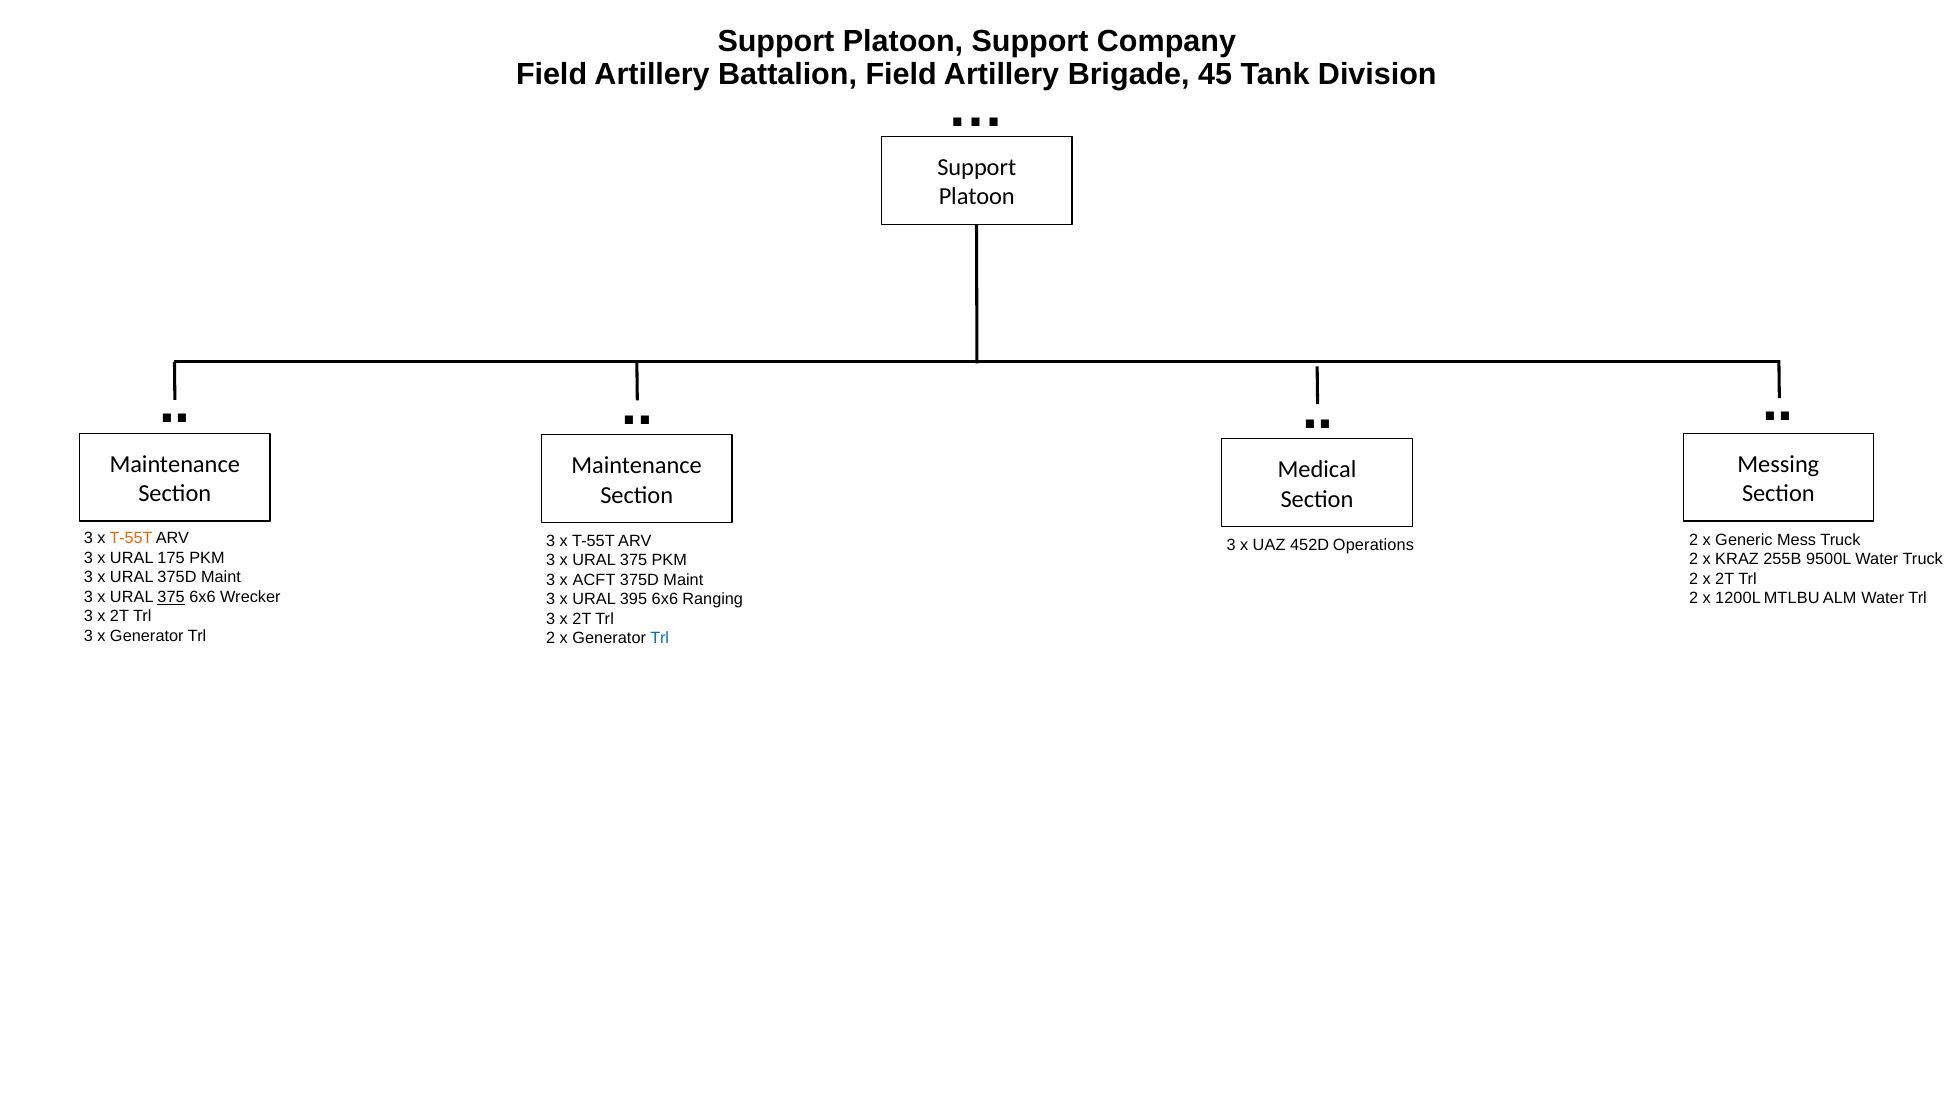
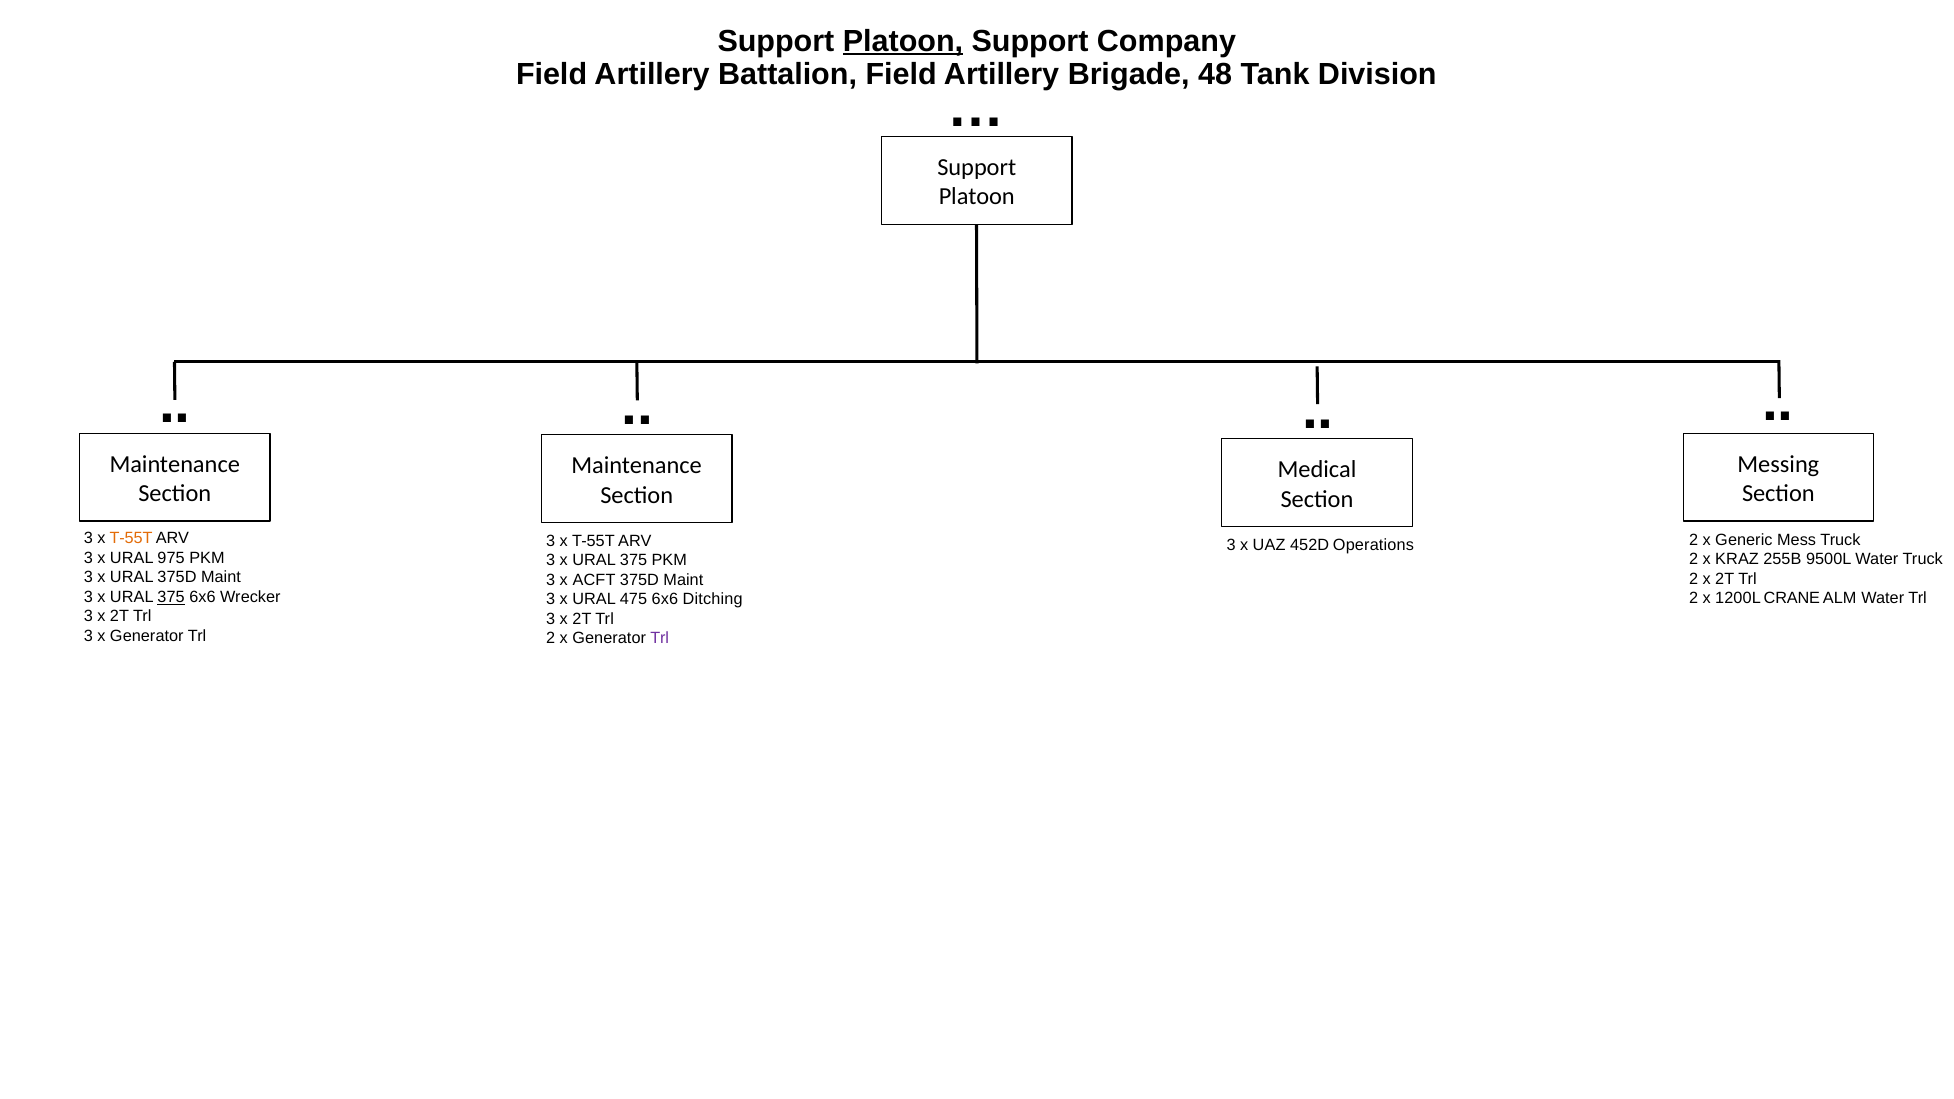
Platoon at (903, 41) underline: none -> present
45: 45 -> 48
175: 175 -> 975
MTLBU: MTLBU -> CRANE
395: 395 -> 475
Ranging: Ranging -> Ditching
Trl at (660, 638) colour: blue -> purple
